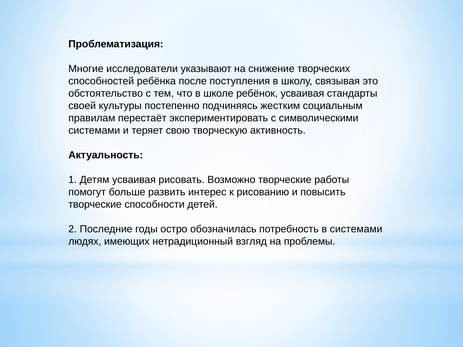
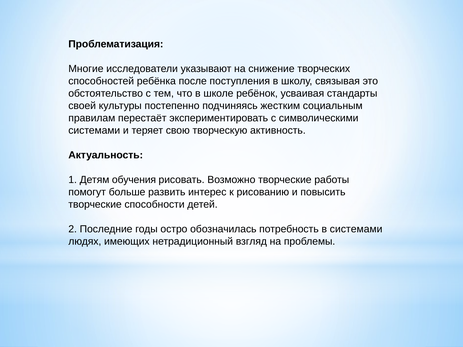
Детям усваивая: усваивая -> обучения
